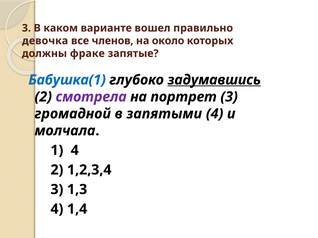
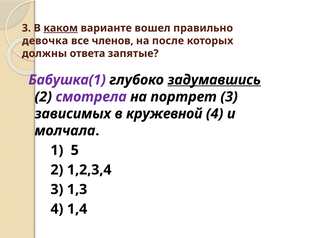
каком underline: none -> present
около: около -> после
фраке: фраке -> ответа
Бабушка(1 colour: blue -> purple
громадной: громадной -> зависимых
запятыми: запятыми -> кружевной
1 4: 4 -> 5
